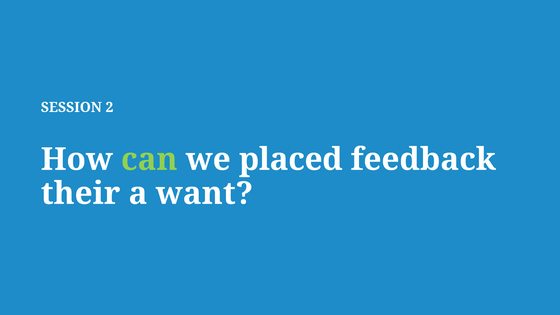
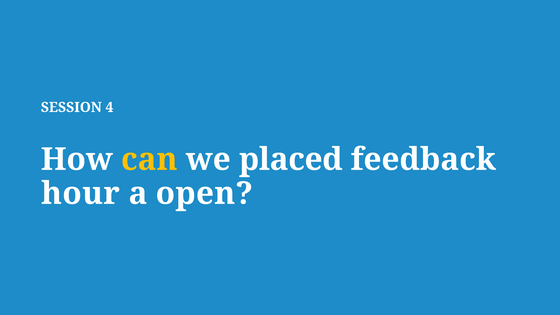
2: 2 -> 4
can colour: light green -> yellow
their: their -> hour
want: want -> open
